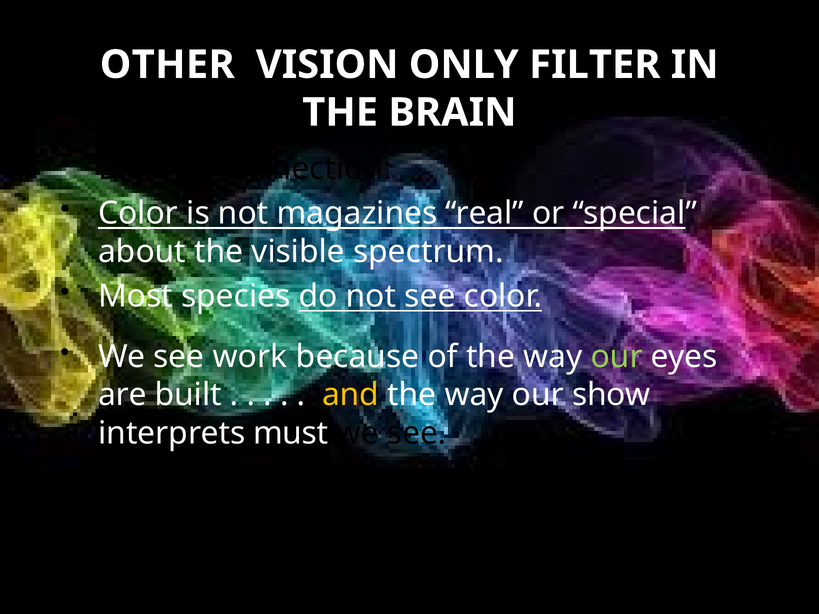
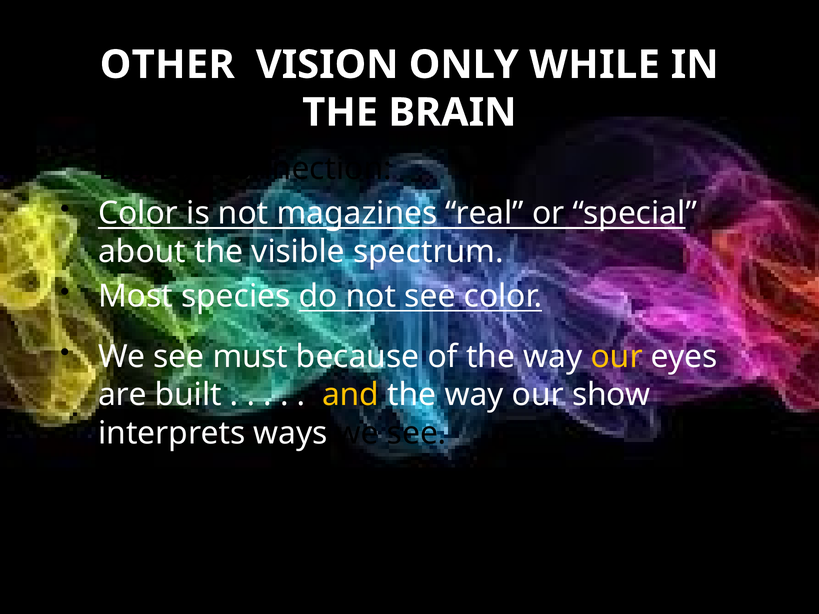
FILTER: FILTER -> WHILE
work: work -> must
our at (617, 357) colour: light green -> yellow
must: must -> ways
